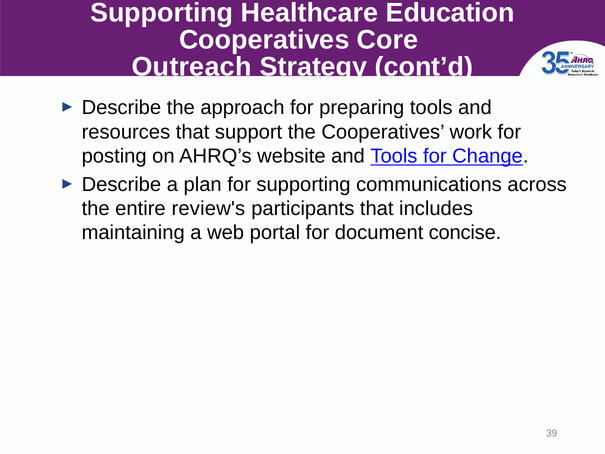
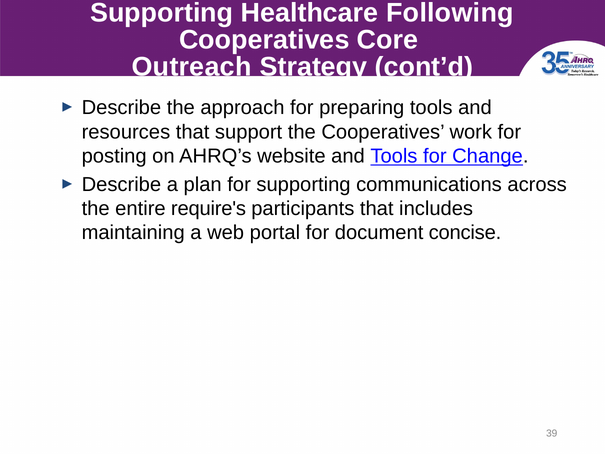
Education: Education -> Following
review's: review's -> require's
